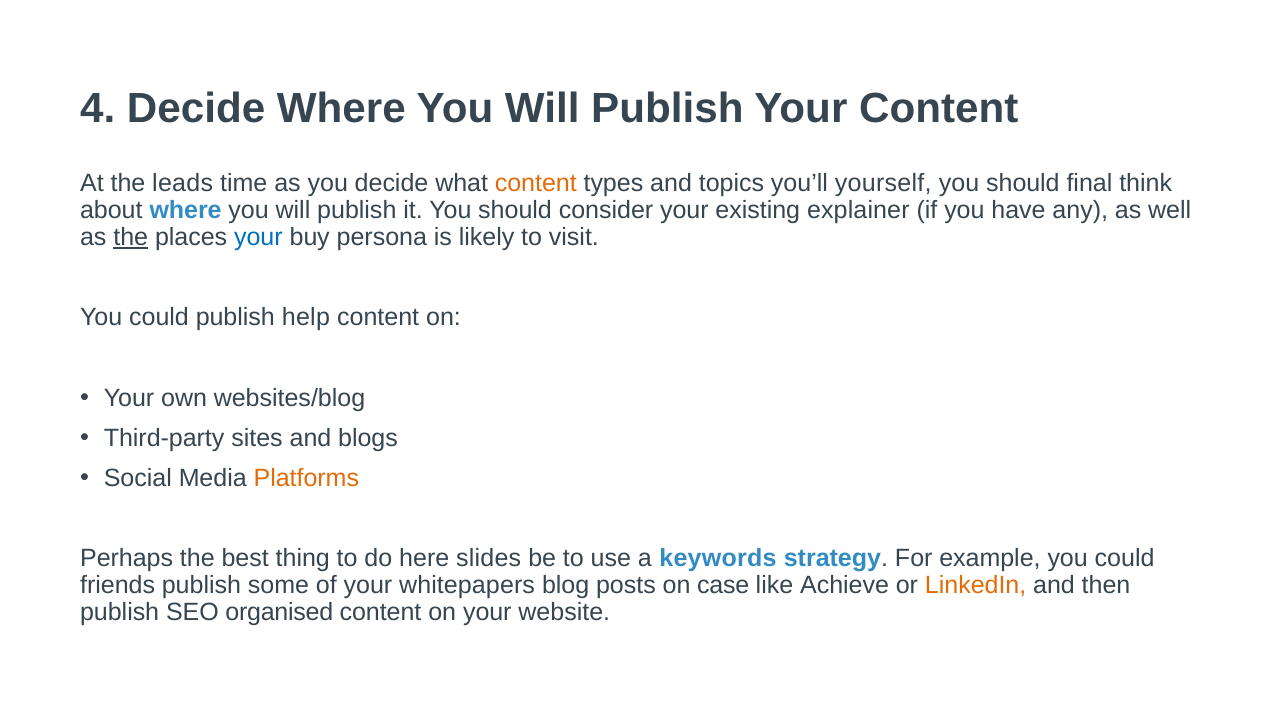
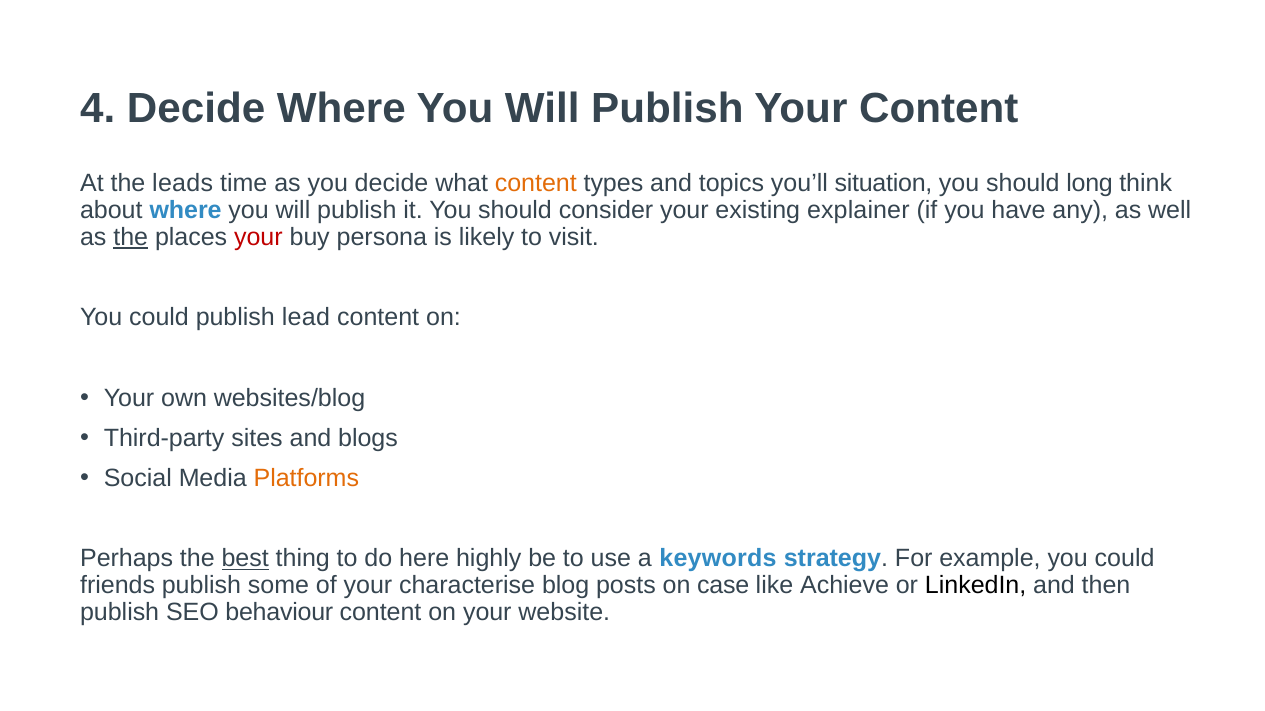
yourself: yourself -> situation
final: final -> long
your at (258, 237) colour: blue -> red
help: help -> lead
best underline: none -> present
slides: slides -> highly
whitepapers: whitepapers -> characterise
LinkedIn colour: orange -> black
organised: organised -> behaviour
